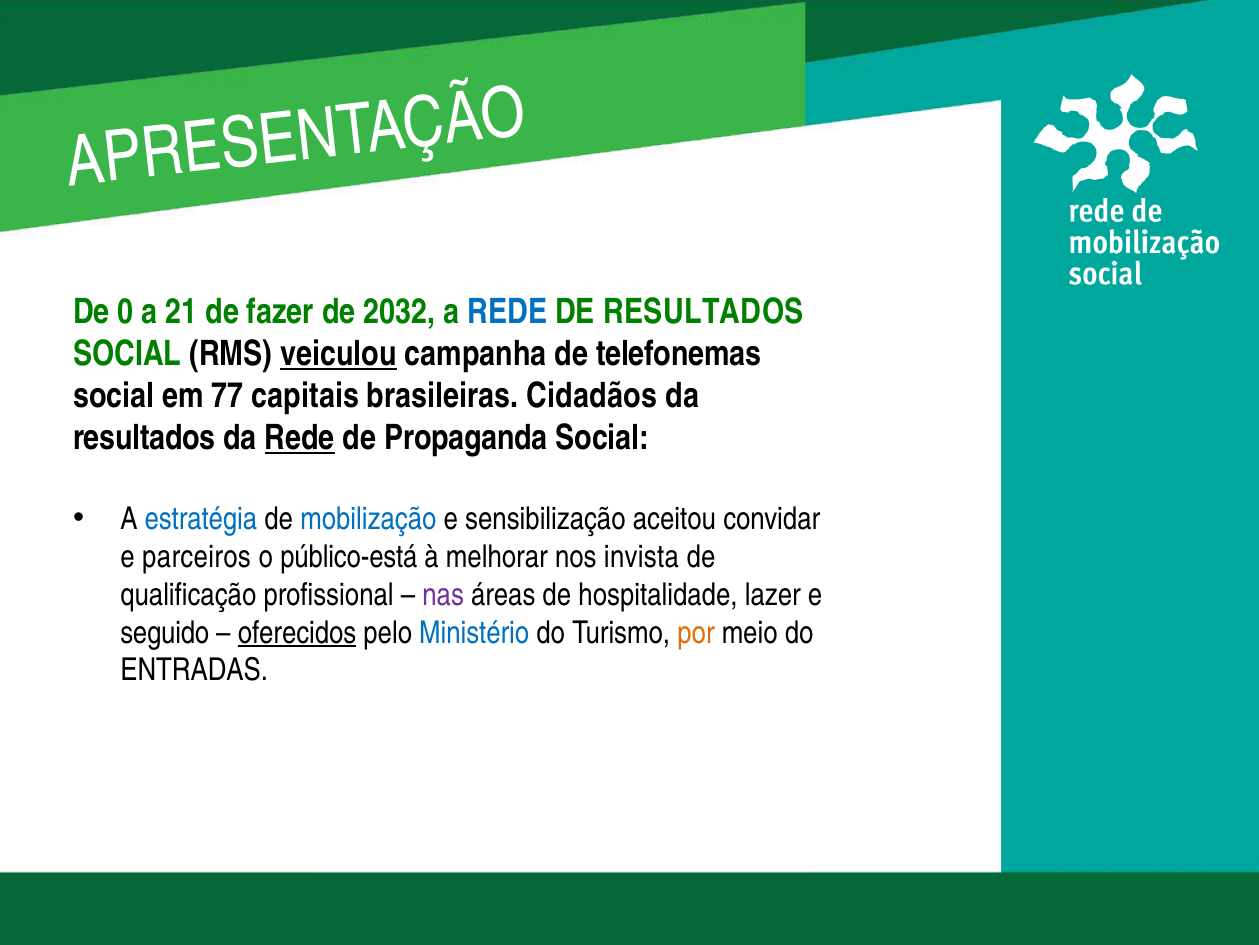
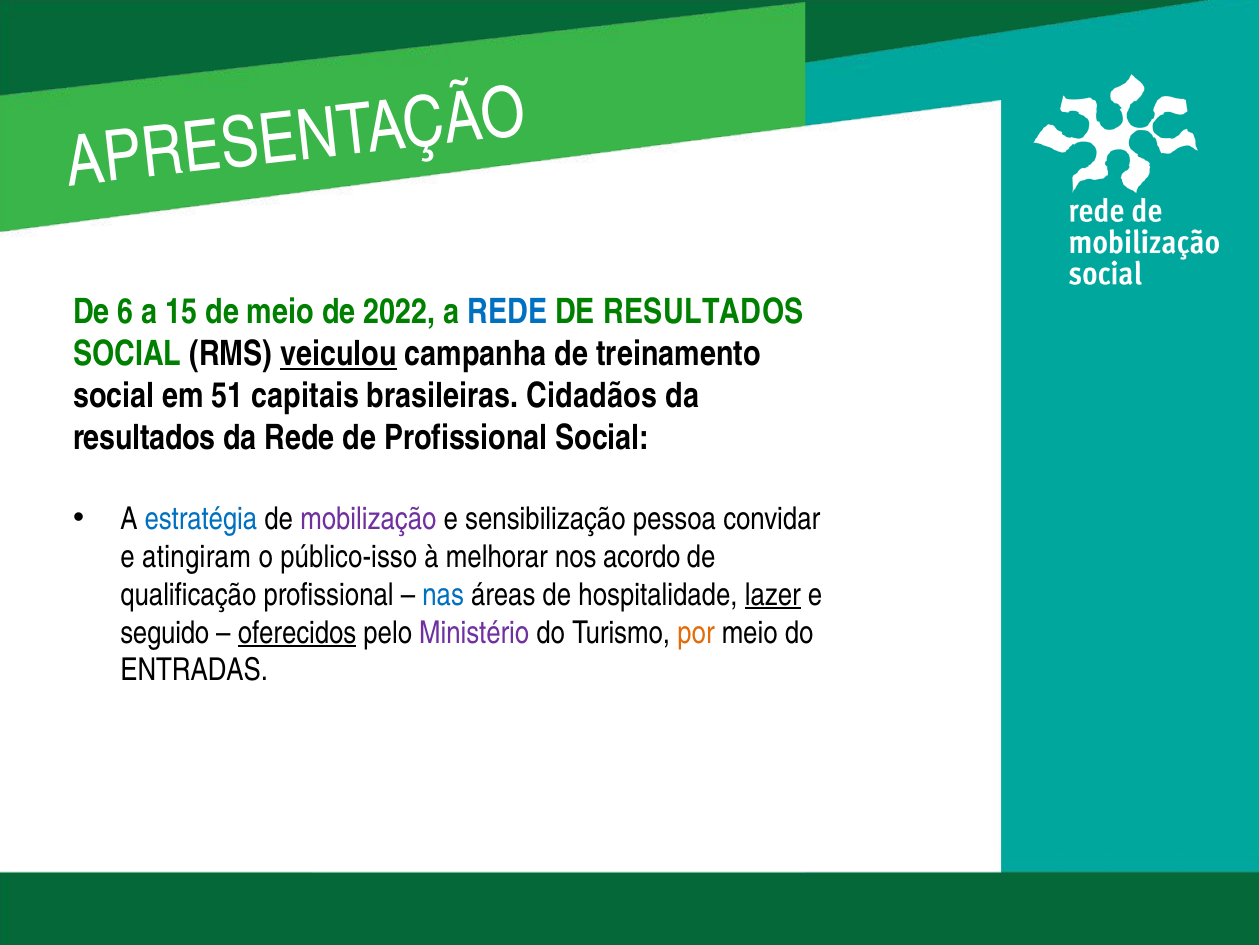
0: 0 -> 6
21: 21 -> 15
de fazer: fazer -> meio
2032: 2032 -> 2022
telefonemas: telefonemas -> treinamento
77: 77 -> 51
Rede at (300, 437) underline: present -> none
de Propaganda: Propaganda -> Profissional
mobilização colour: blue -> purple
aceitou: aceitou -> pessoa
parceiros: parceiros -> atingiram
público-está: público-está -> público-isso
invista: invista -> acordo
nas colour: purple -> blue
lazer underline: none -> present
Ministério colour: blue -> purple
